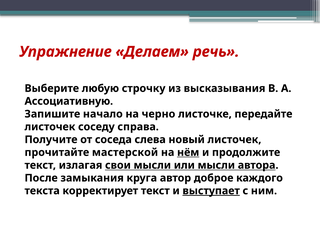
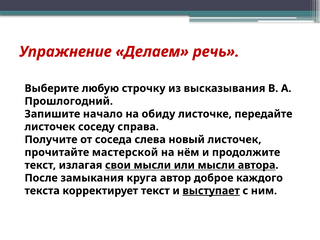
Ассоциативную: Ассоциативную -> Прошлогодний
черно: черно -> обиду
нём underline: present -> none
